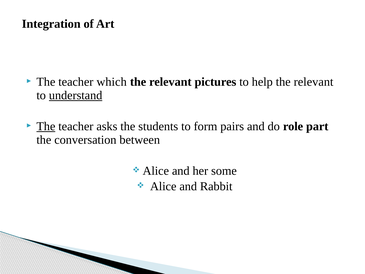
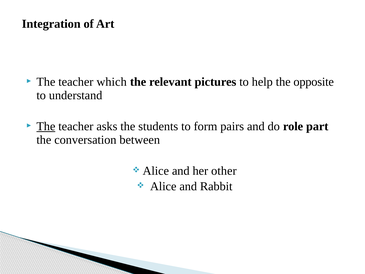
help the relevant: relevant -> opposite
understand underline: present -> none
some: some -> other
